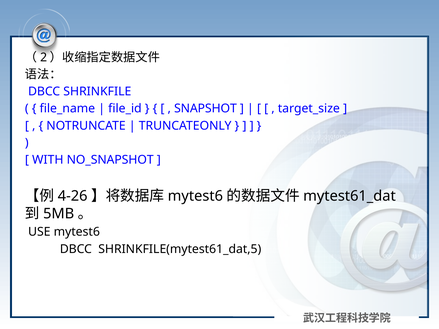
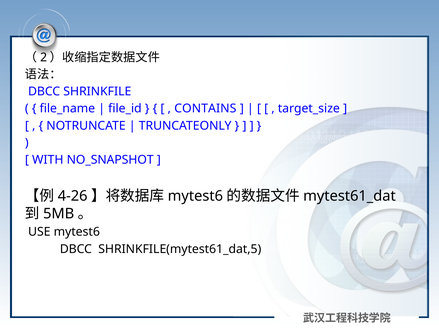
SNAPSHOT: SNAPSHOT -> CONTAINS
